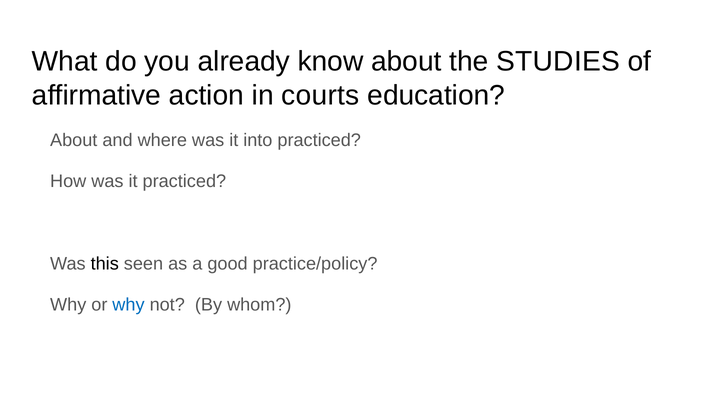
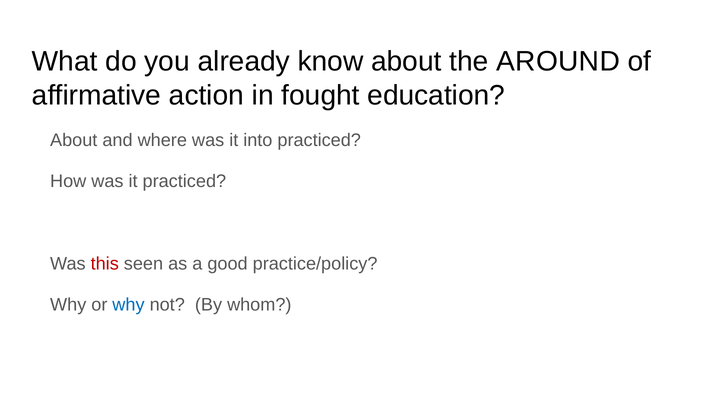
STUDIES: STUDIES -> AROUND
courts: courts -> fought
this colour: black -> red
